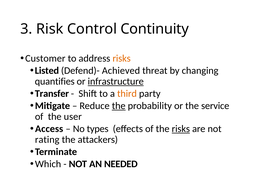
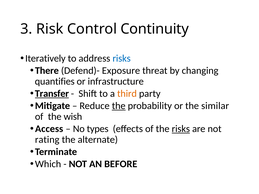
Customer: Customer -> Iteratively
risks at (122, 58) colour: orange -> blue
Listed: Listed -> There
Achieved: Achieved -> Exposure
infrastructure underline: present -> none
Transfer underline: none -> present
service: service -> similar
user: user -> wish
attackers: attackers -> alternate
NEEDED: NEEDED -> BEFORE
